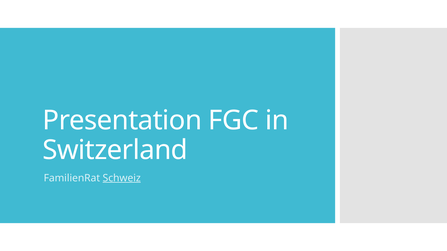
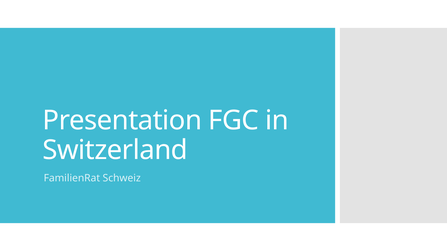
Schweiz underline: present -> none
